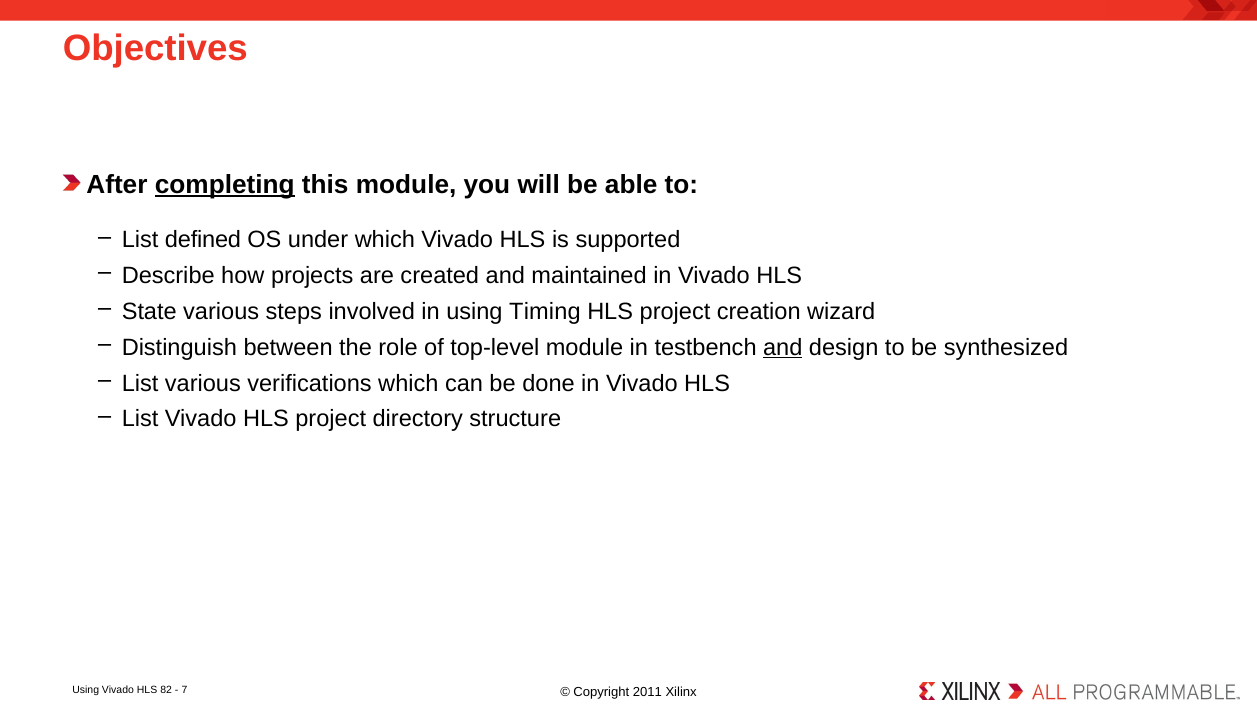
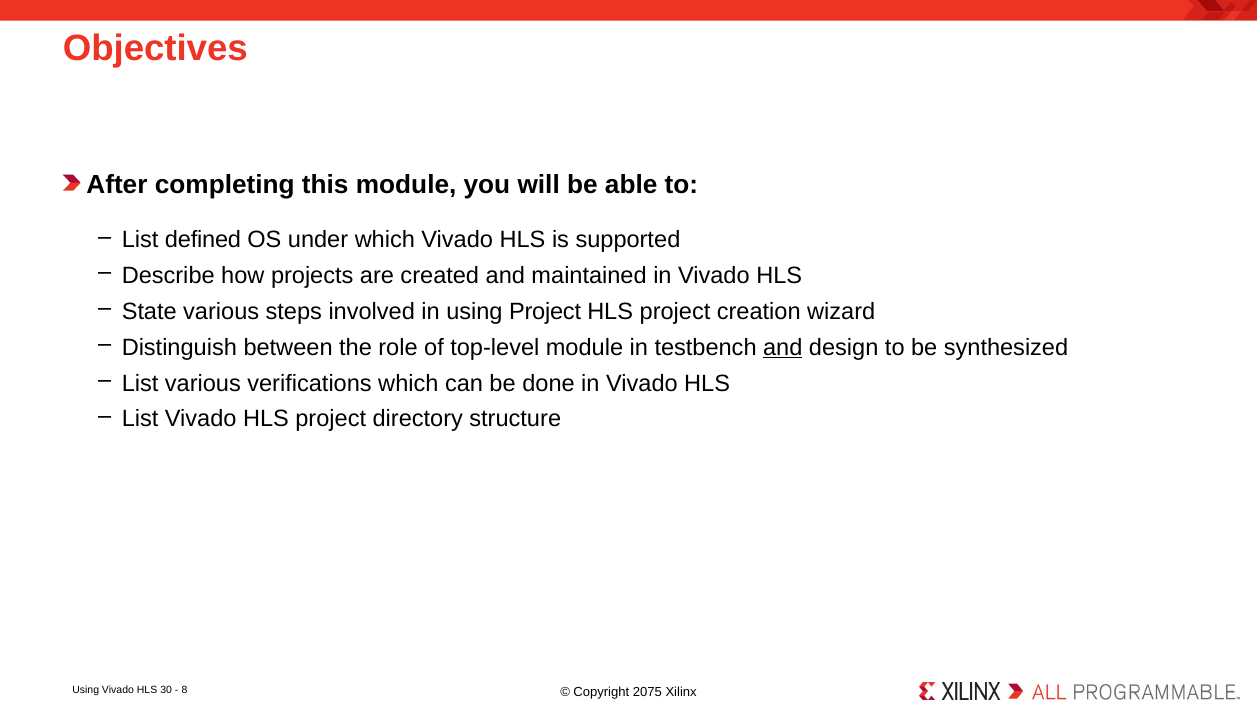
completing underline: present -> none
using Timing: Timing -> Project
82: 82 -> 30
7: 7 -> 8
2011: 2011 -> 2075
